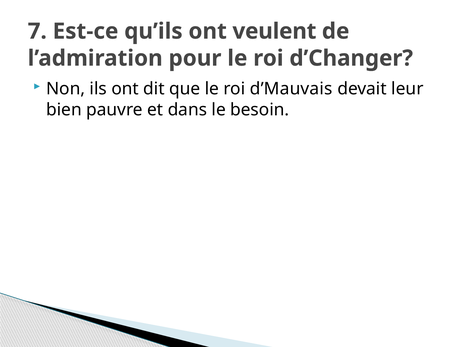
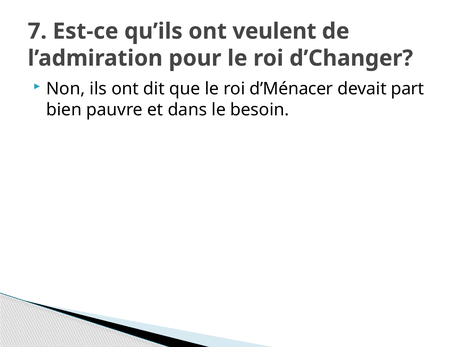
d’Mauvais: d’Mauvais -> d’Ménacer
leur: leur -> part
